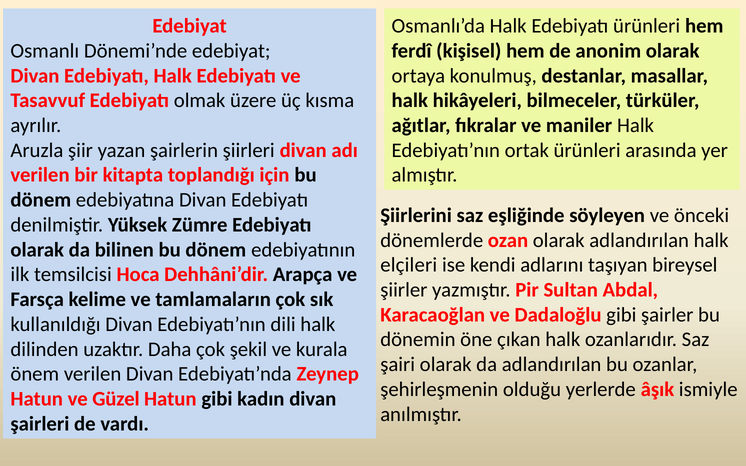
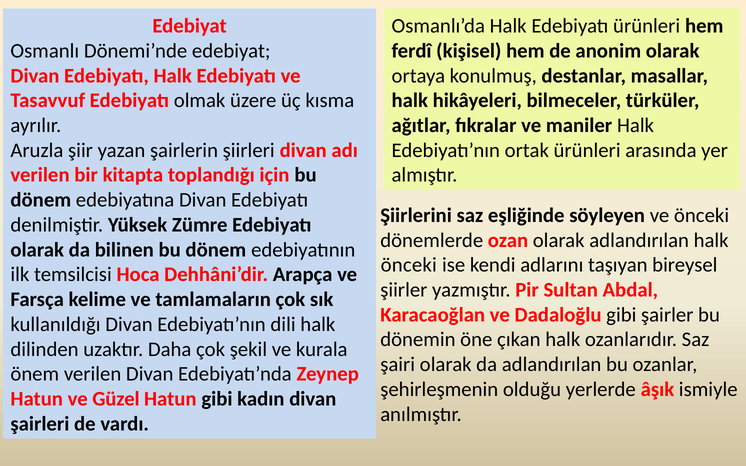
elçileri at (409, 265): elçileri -> önceki
